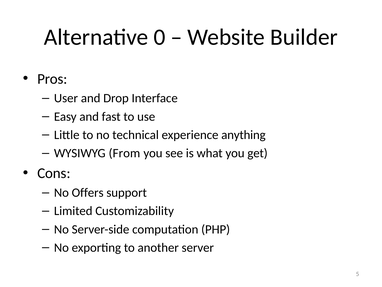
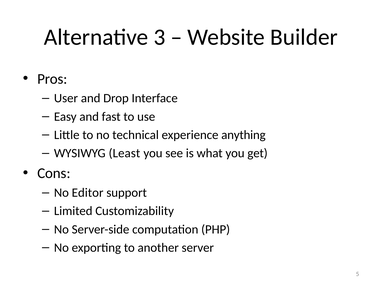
0: 0 -> 3
From: From -> Least
Offers: Offers -> Editor
